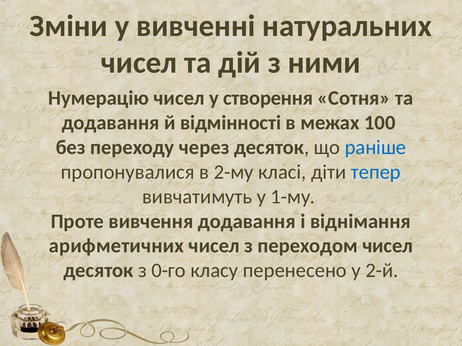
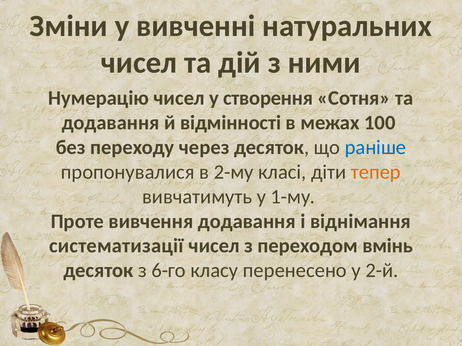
тепер colour: blue -> orange
арифметичних: арифметичних -> систематизації
переходом чисел: чисел -> вмінь
0-го: 0-го -> 6-го
